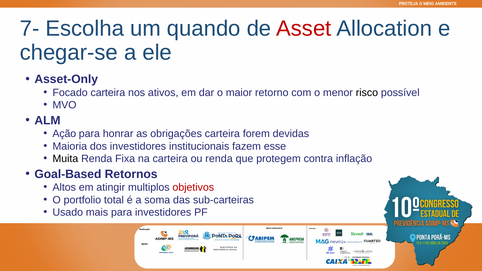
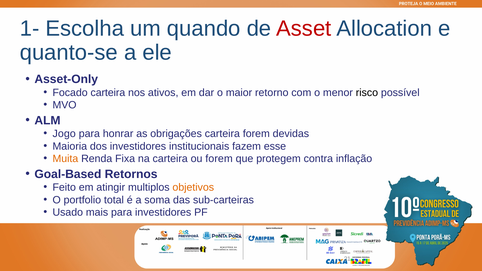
7-: 7- -> 1-
chegar-se: chegar-se -> quanto-se
Ação: Ação -> Jogo
Muita colour: black -> orange
ou renda: renda -> forem
Altos: Altos -> Feito
objetivos colour: red -> orange
